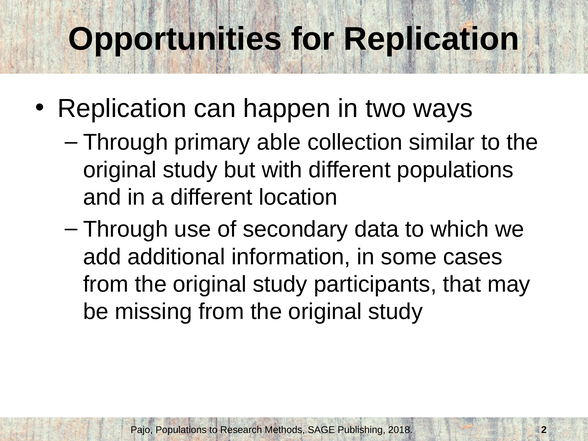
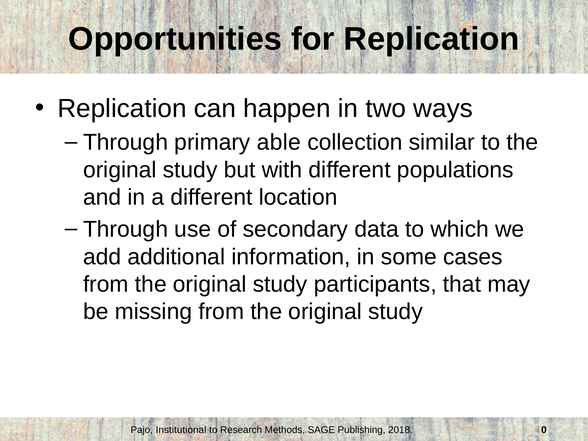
Pajo Populations: Populations -> Institutional
2: 2 -> 0
